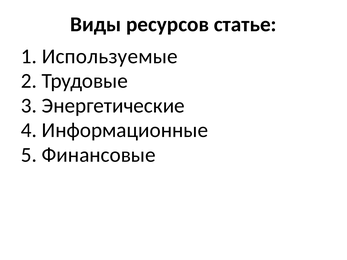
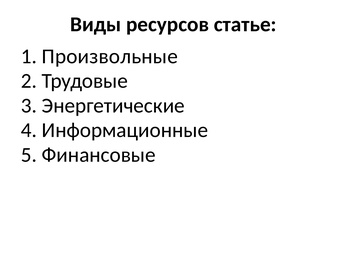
Используемые: Используемые -> Произвольные
